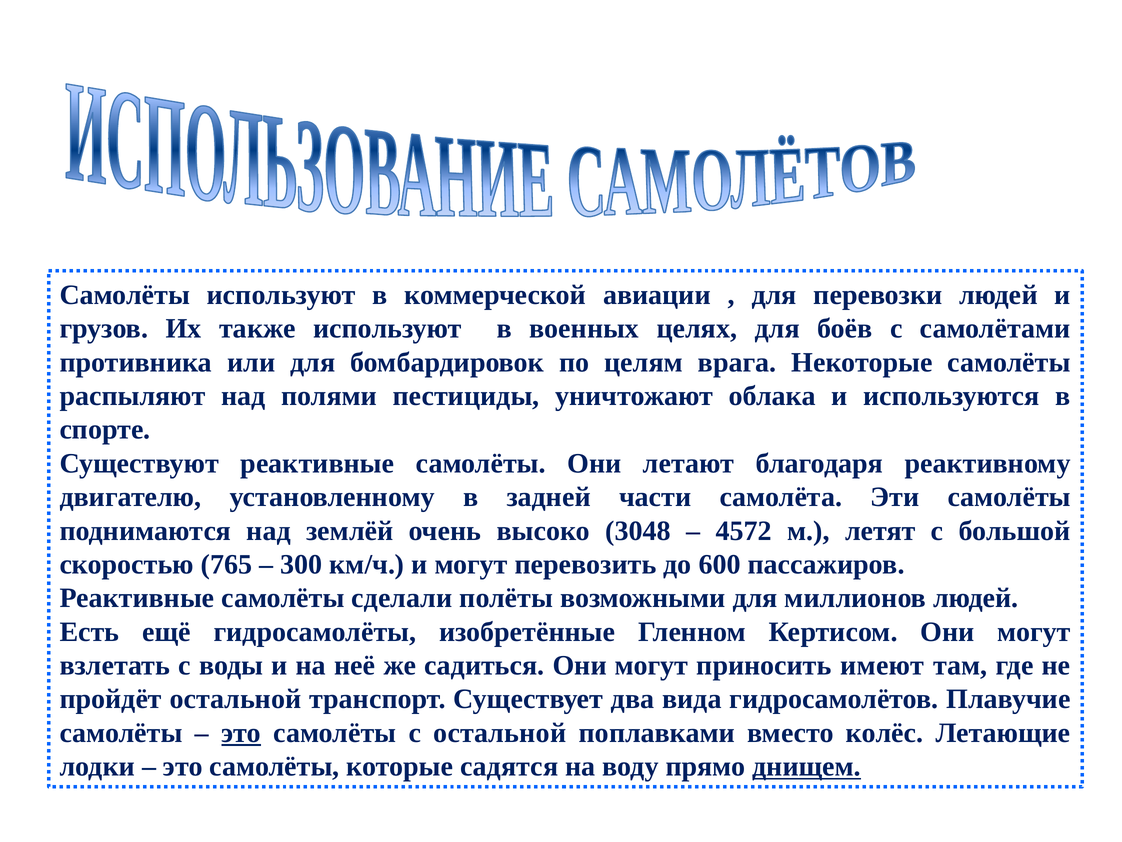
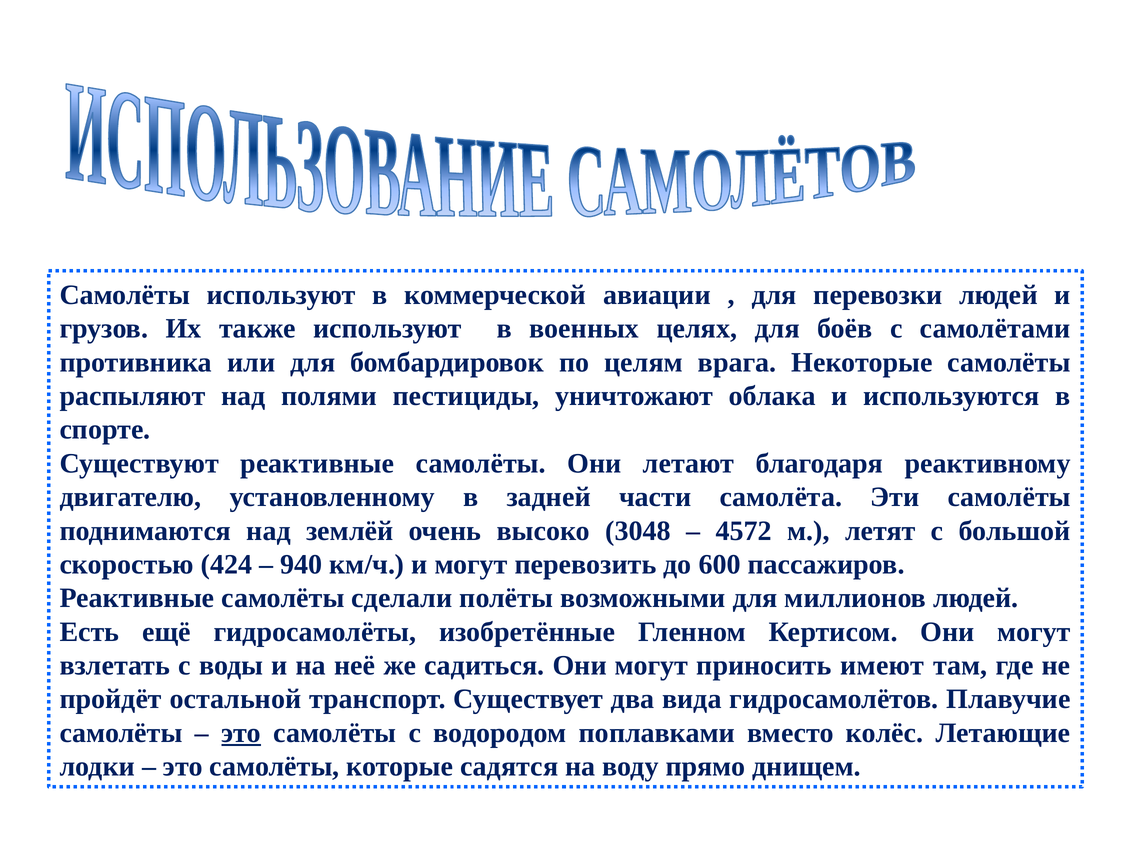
765: 765 -> 424
300: 300 -> 940
с остальной: остальной -> водородом
днищем underline: present -> none
